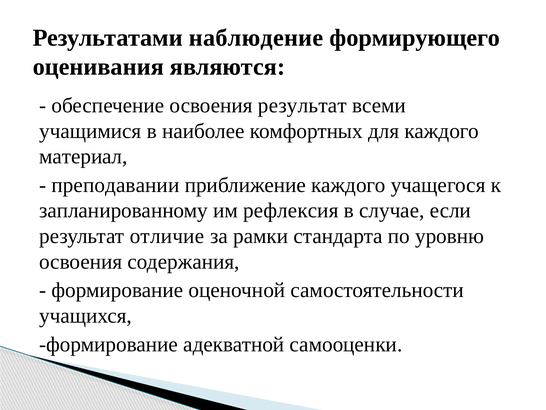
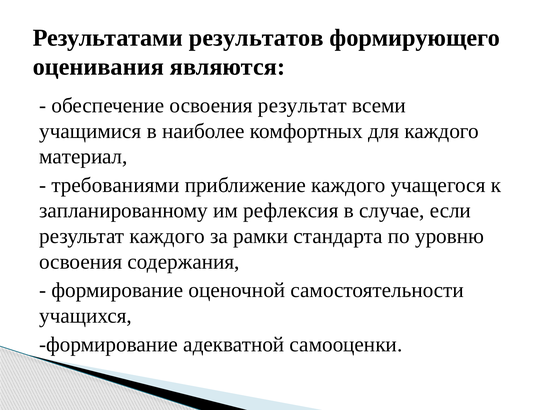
наблюдение: наблюдение -> результатов
преподавании: преподавании -> требованиями
результат отличие: отличие -> каждого
